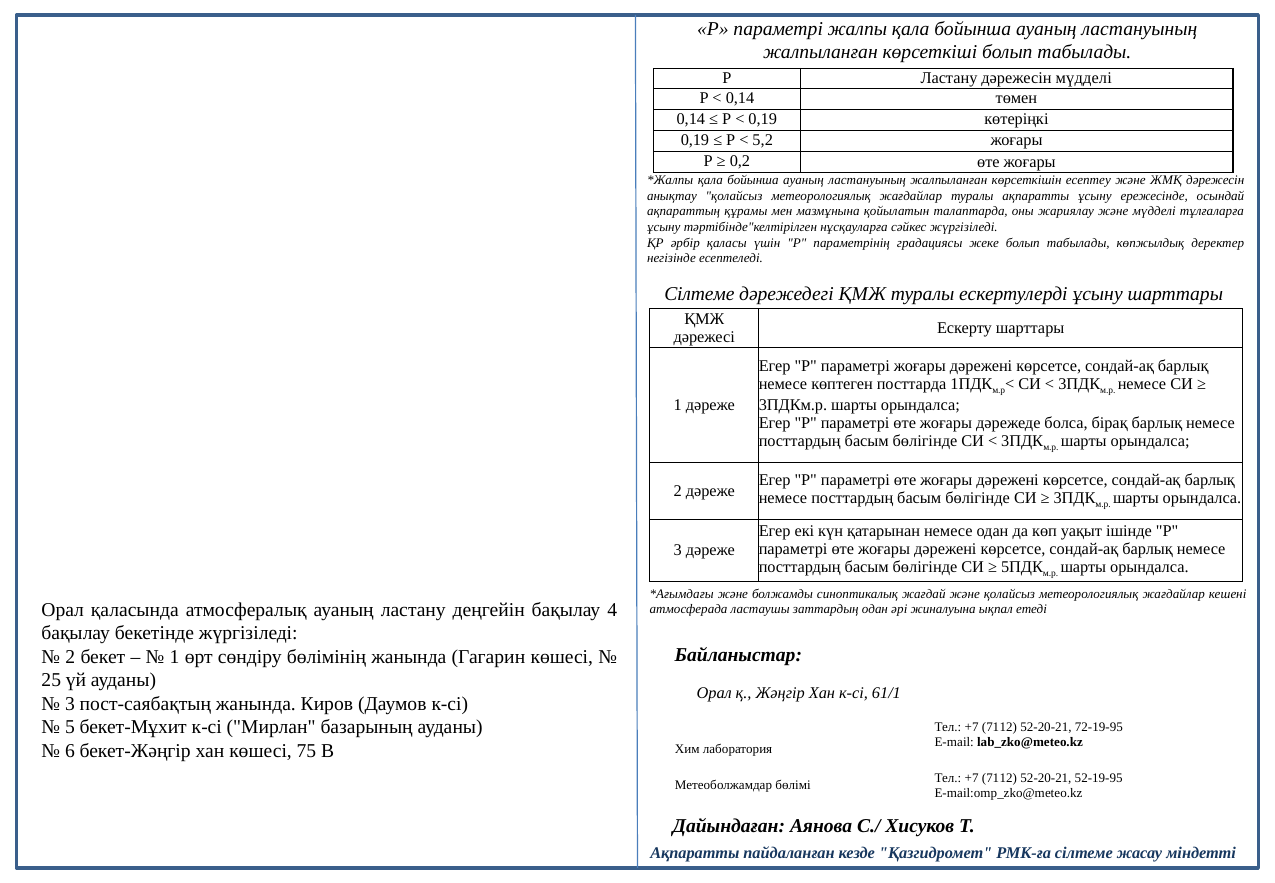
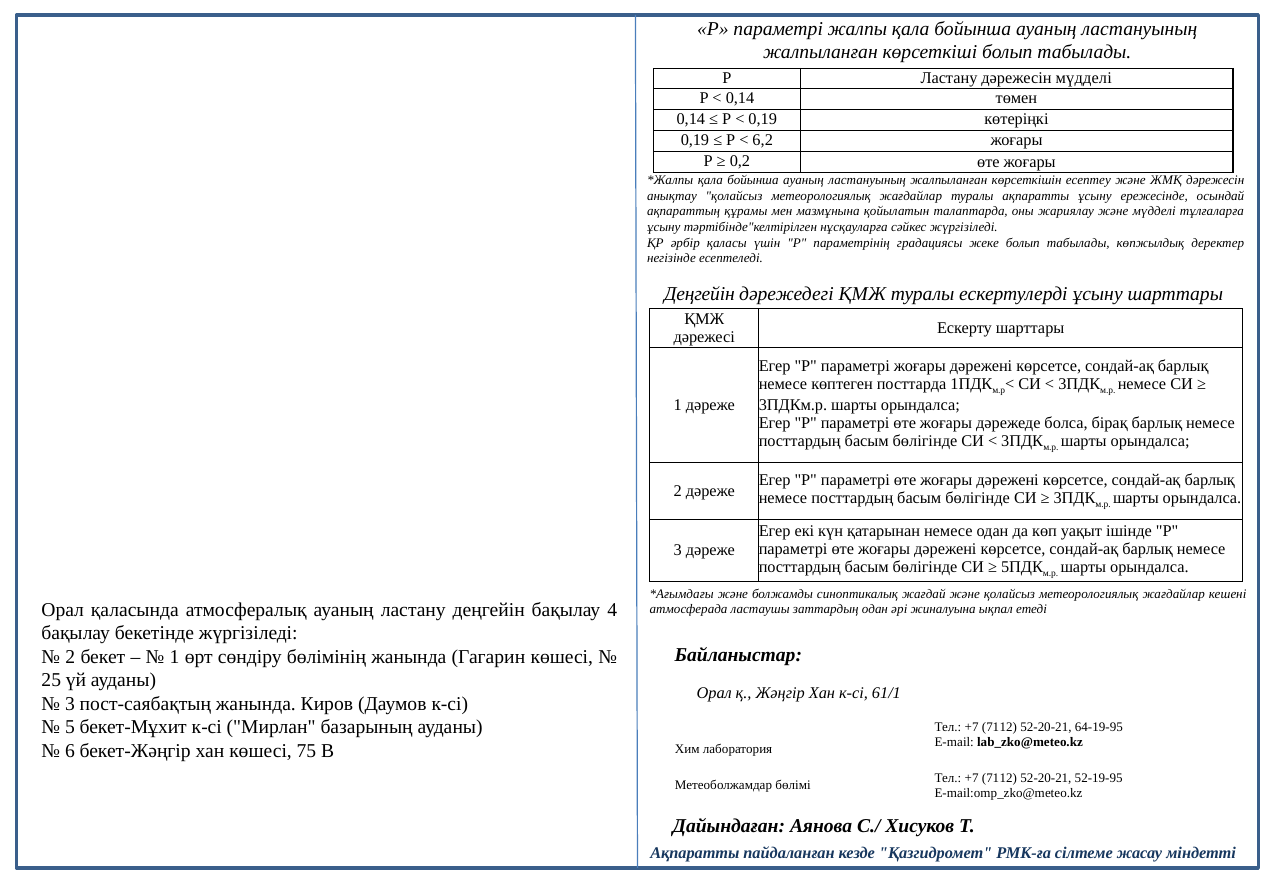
5,2: 5,2 -> 6,2
Сілтеме at (699, 294): Сілтеме -> Деңгейін
72-19-95: 72-19-95 -> 64-19-95
